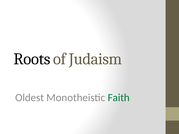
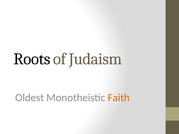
Faith colour: green -> orange
